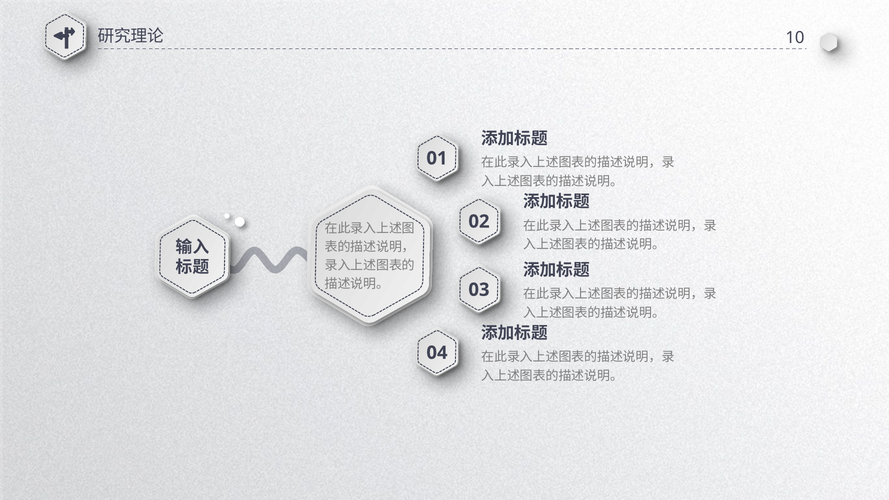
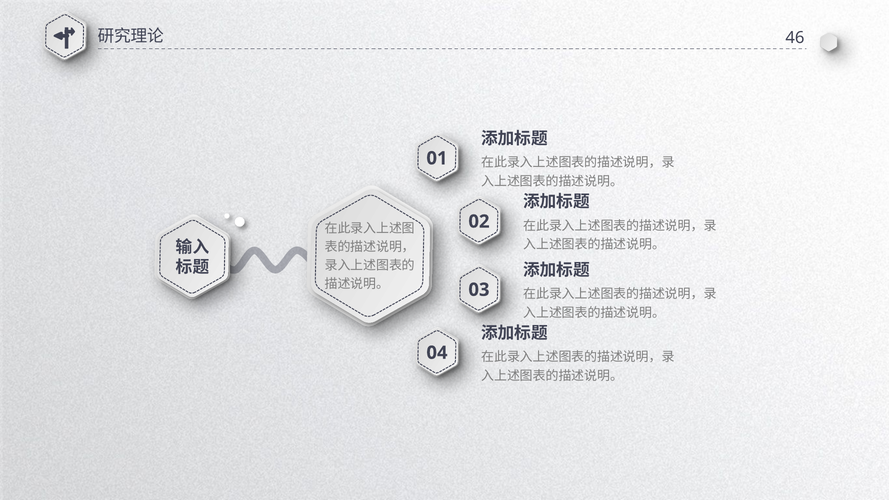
10: 10 -> 46
